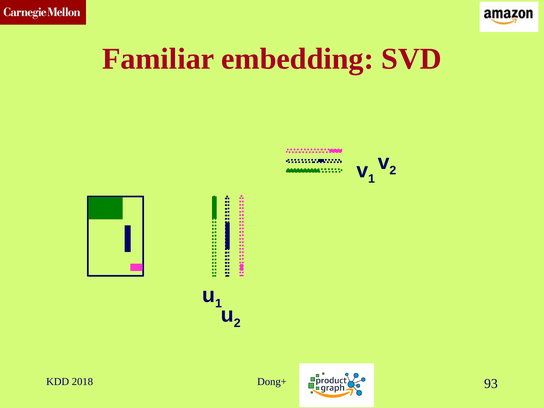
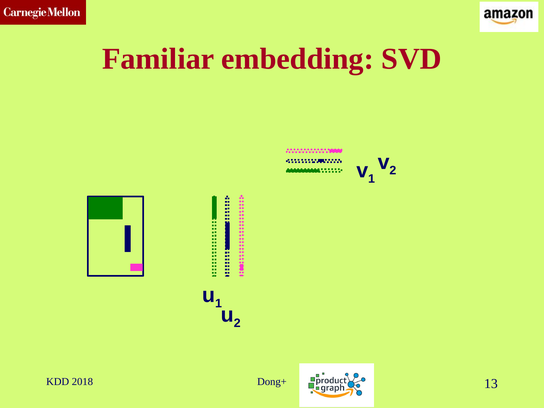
93: 93 -> 13
